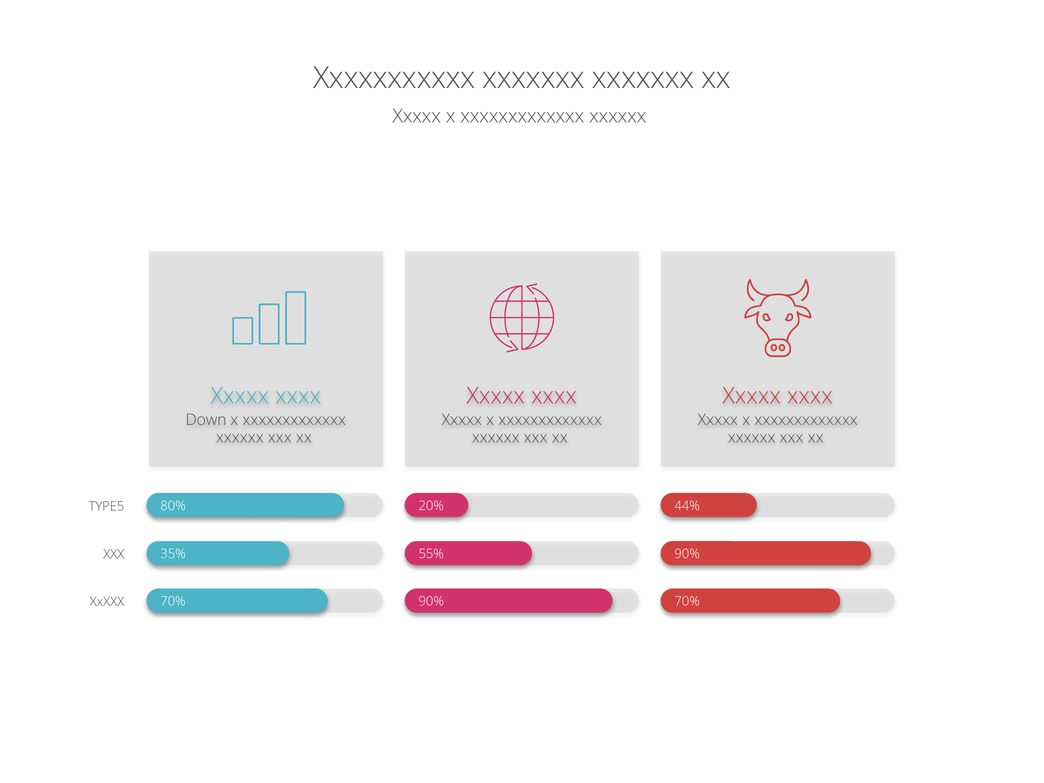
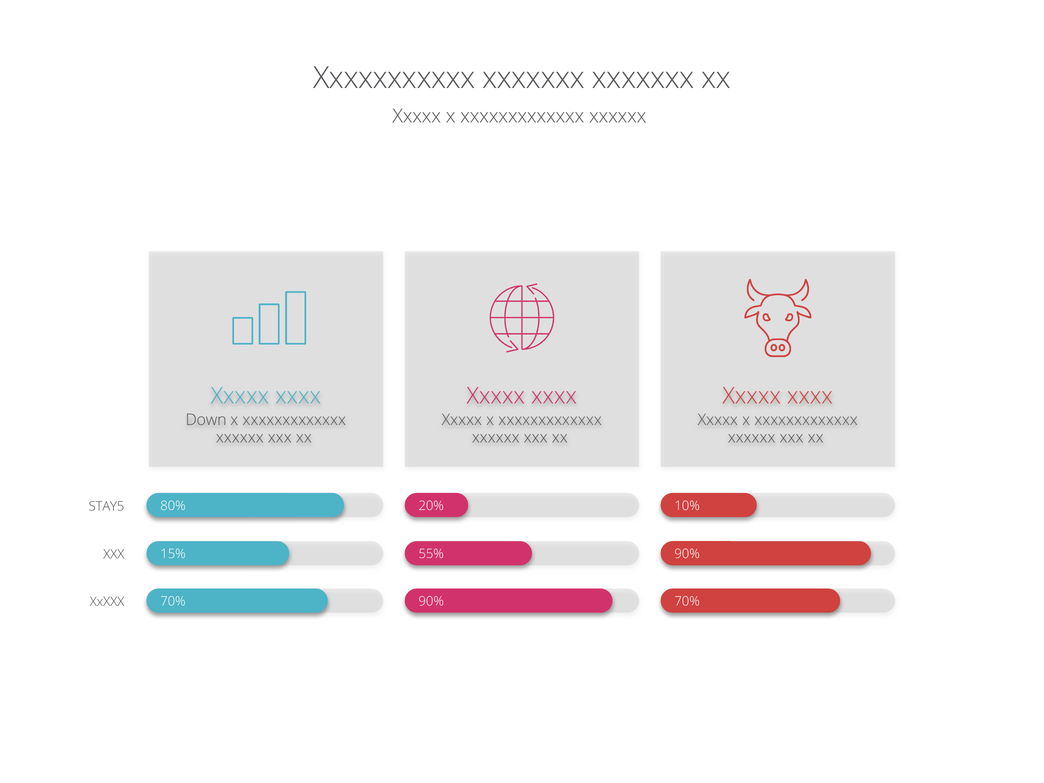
44%: 44% -> 10%
TYPE5: TYPE5 -> STAY5
35%: 35% -> 15%
